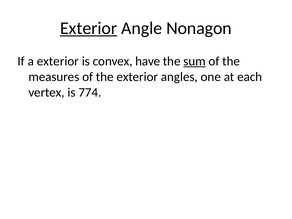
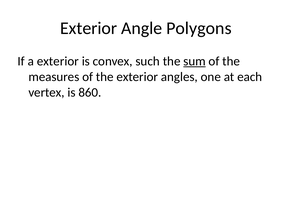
Exterior at (89, 28) underline: present -> none
Nonagon: Nonagon -> Polygons
have: have -> such
774: 774 -> 860
